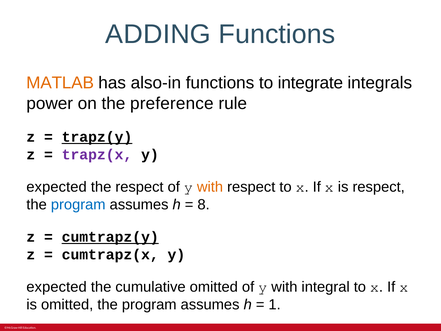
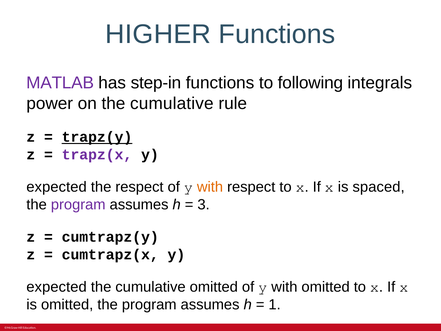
ADDING: ADDING -> HIGHER
MATLAB colour: orange -> purple
also-in: also-in -> step-in
integrate: integrate -> following
on the preference: preference -> cumulative
is respect: respect -> spaced
program at (78, 205) colour: blue -> purple
8: 8 -> 3
cumtrapz(y underline: present -> none
with integral: integral -> omitted
